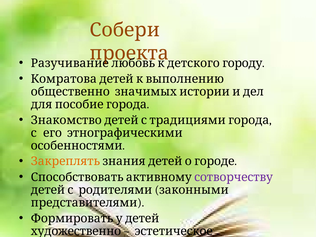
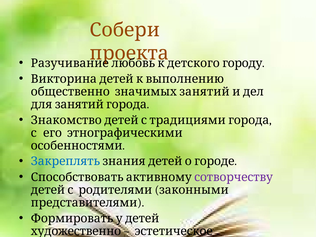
Комратова: Комратова -> Викторина
значимых истории: истории -> занятий
для пособие: пособие -> занятий
Закреплять colour: orange -> blue
